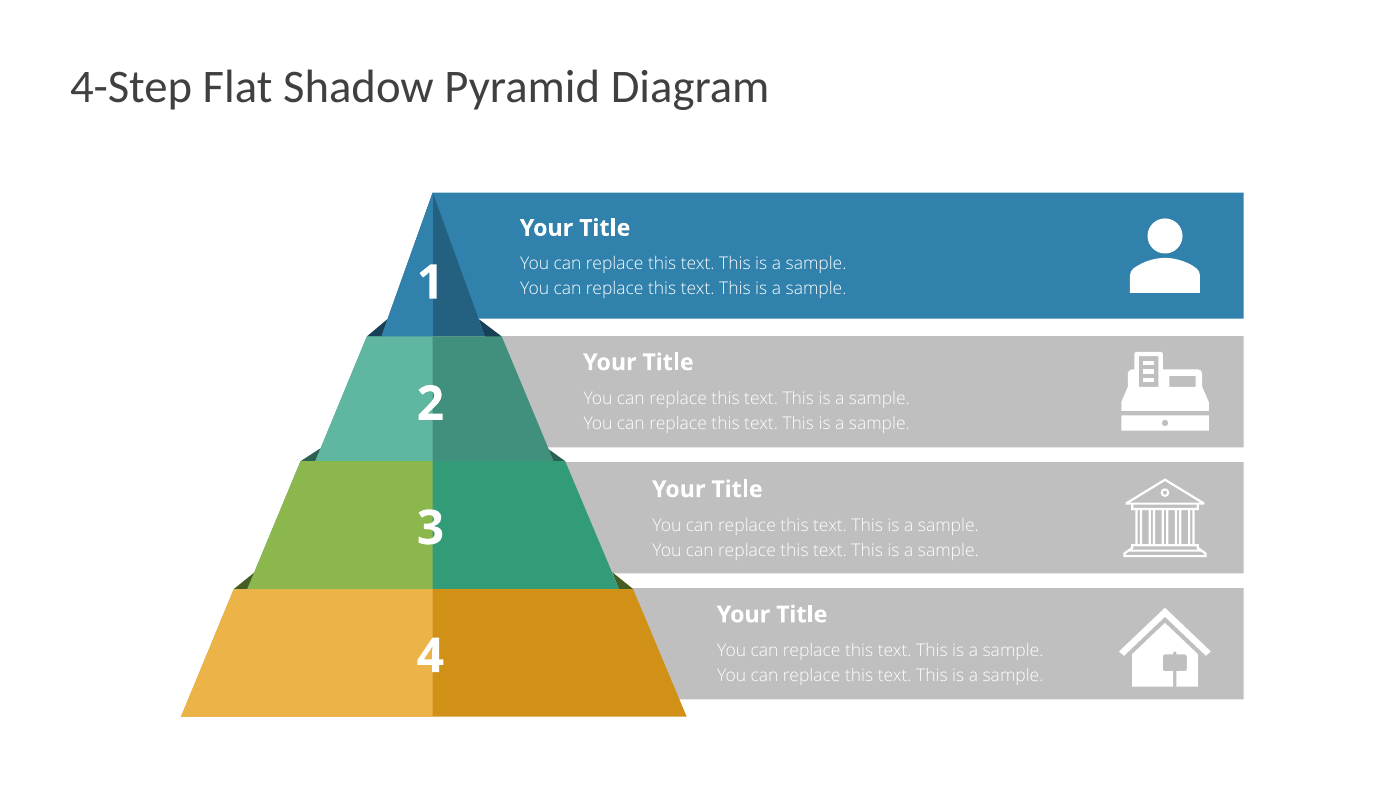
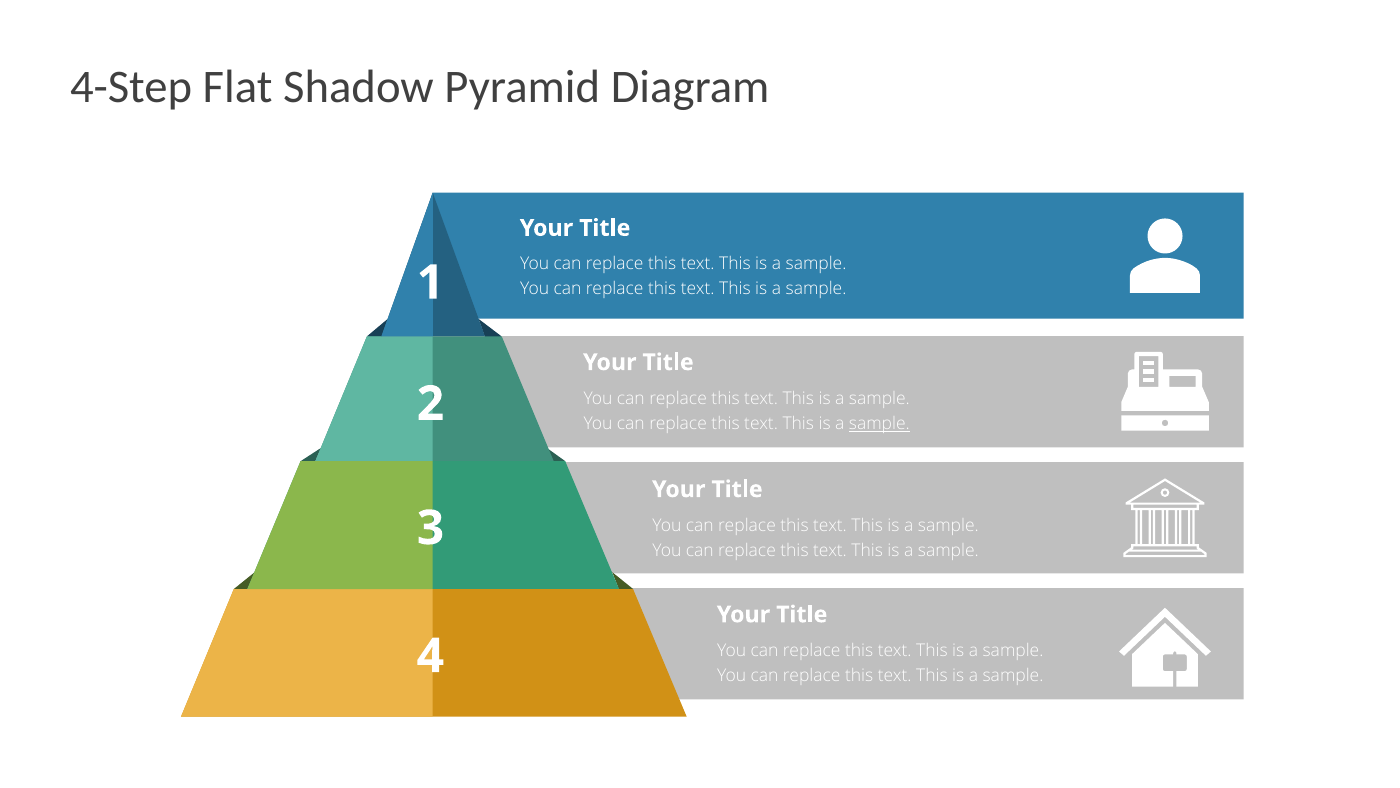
sample at (879, 423) underline: none -> present
